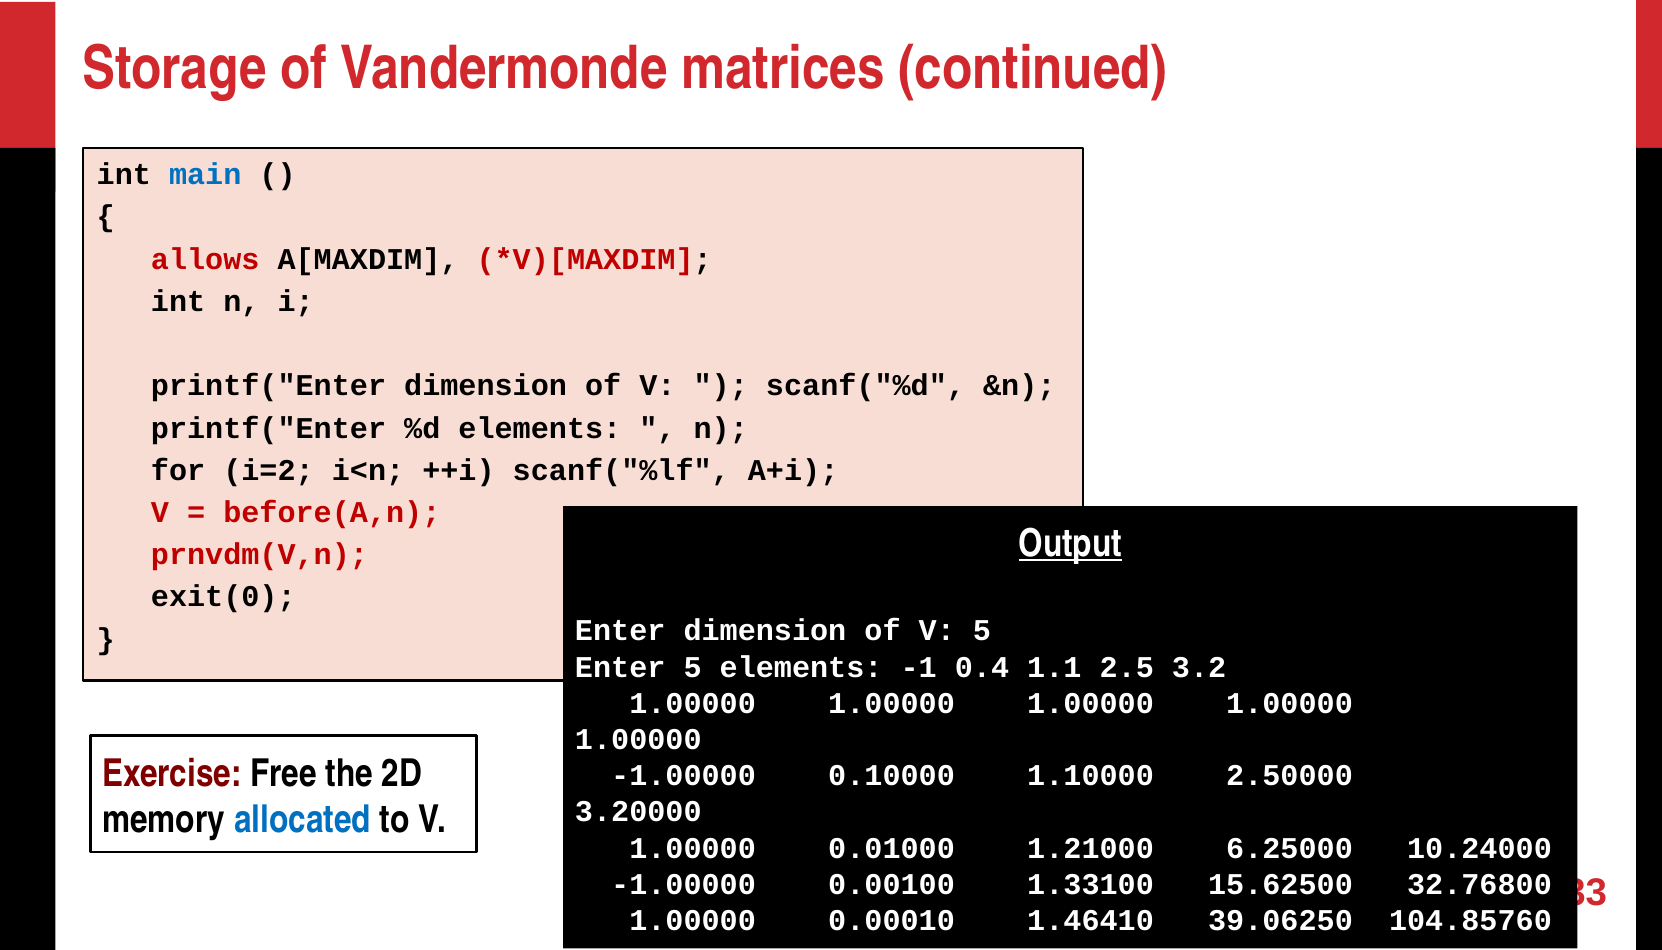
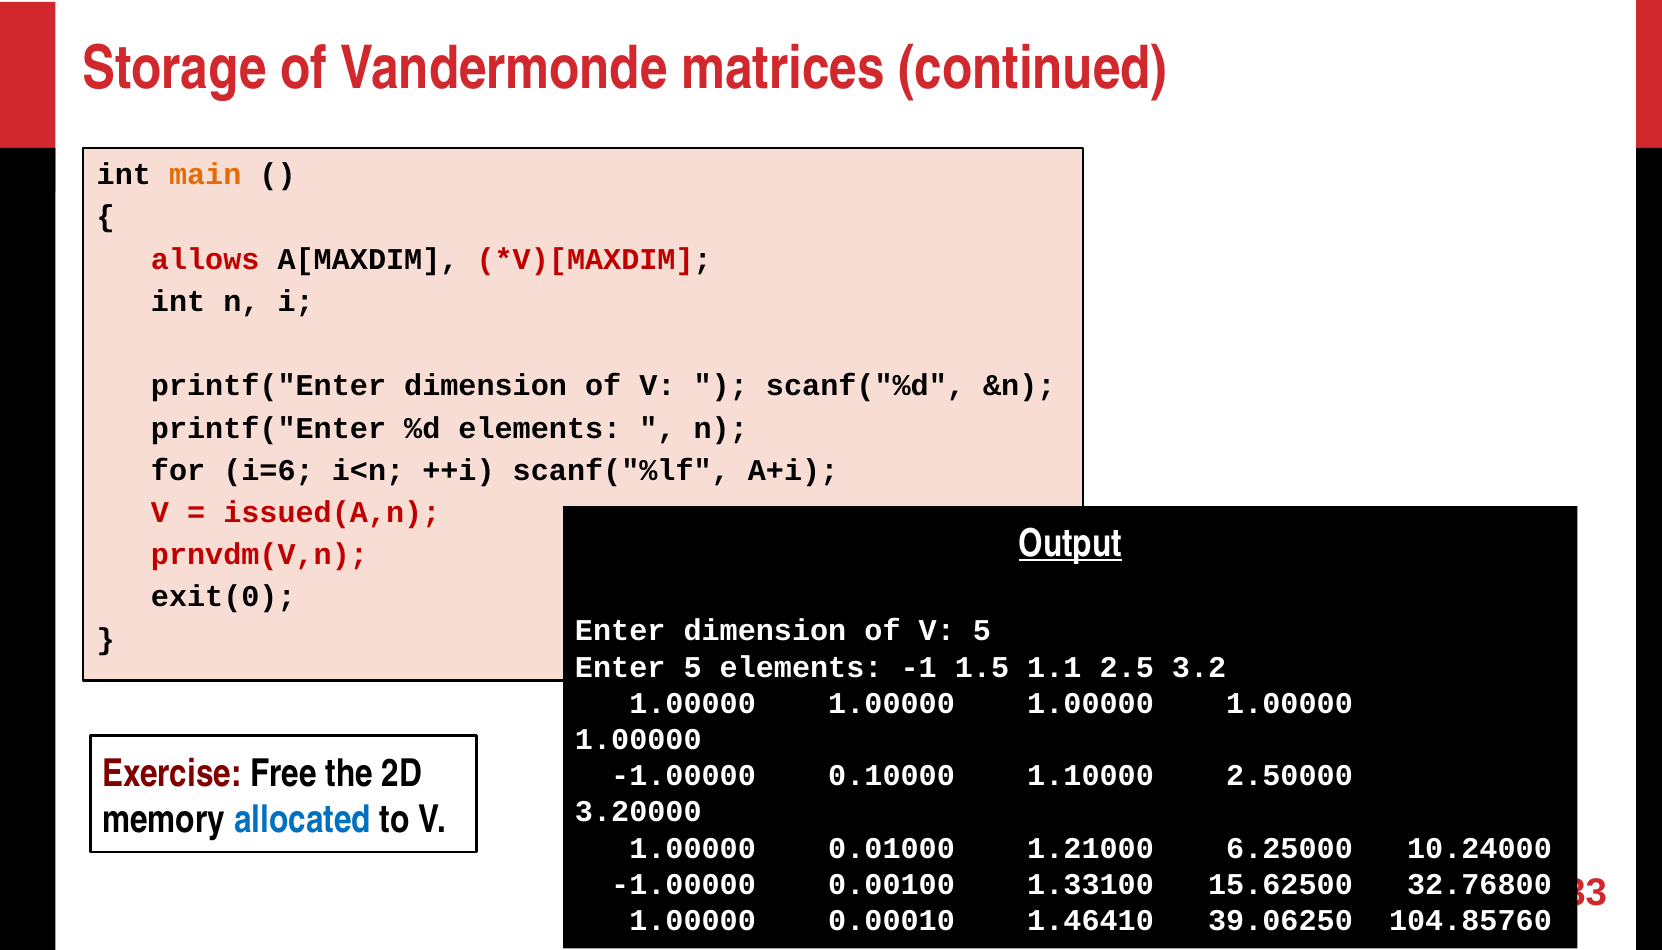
main colour: blue -> orange
i=2: i=2 -> i=6
before(A,n: before(A,n -> issued(A,n
0.4: 0.4 -> 1.5
